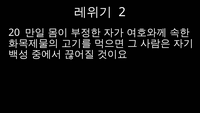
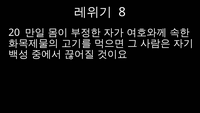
2: 2 -> 8
